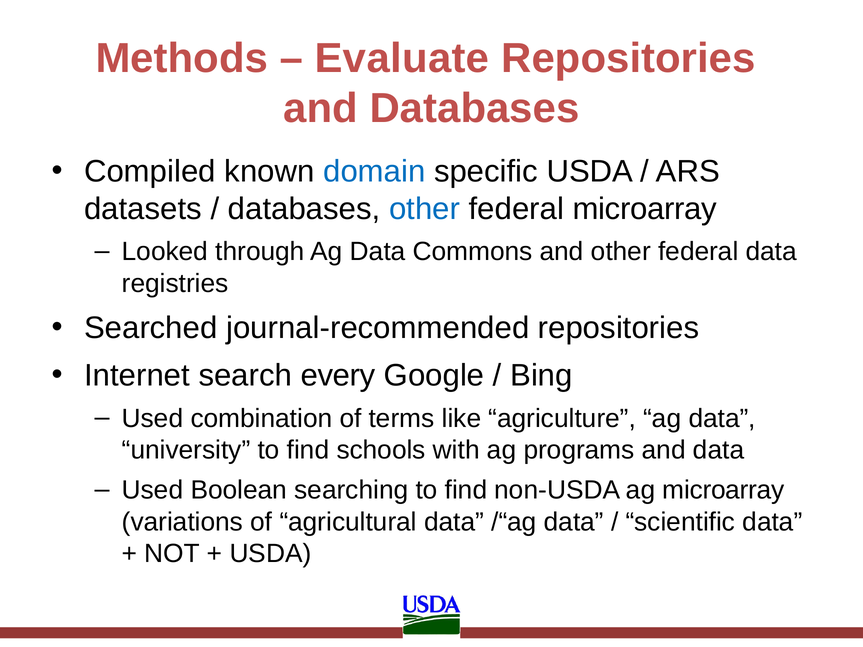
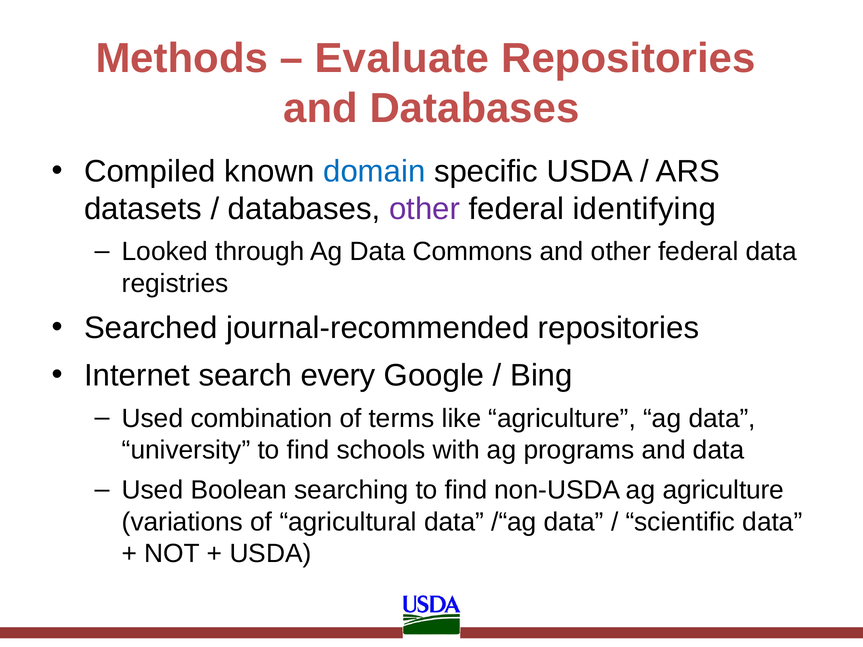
other at (425, 209) colour: blue -> purple
federal microarray: microarray -> identifying
ag microarray: microarray -> agriculture
